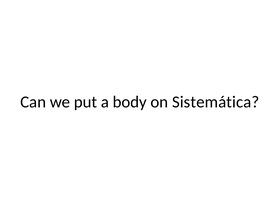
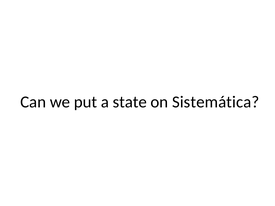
body: body -> state
